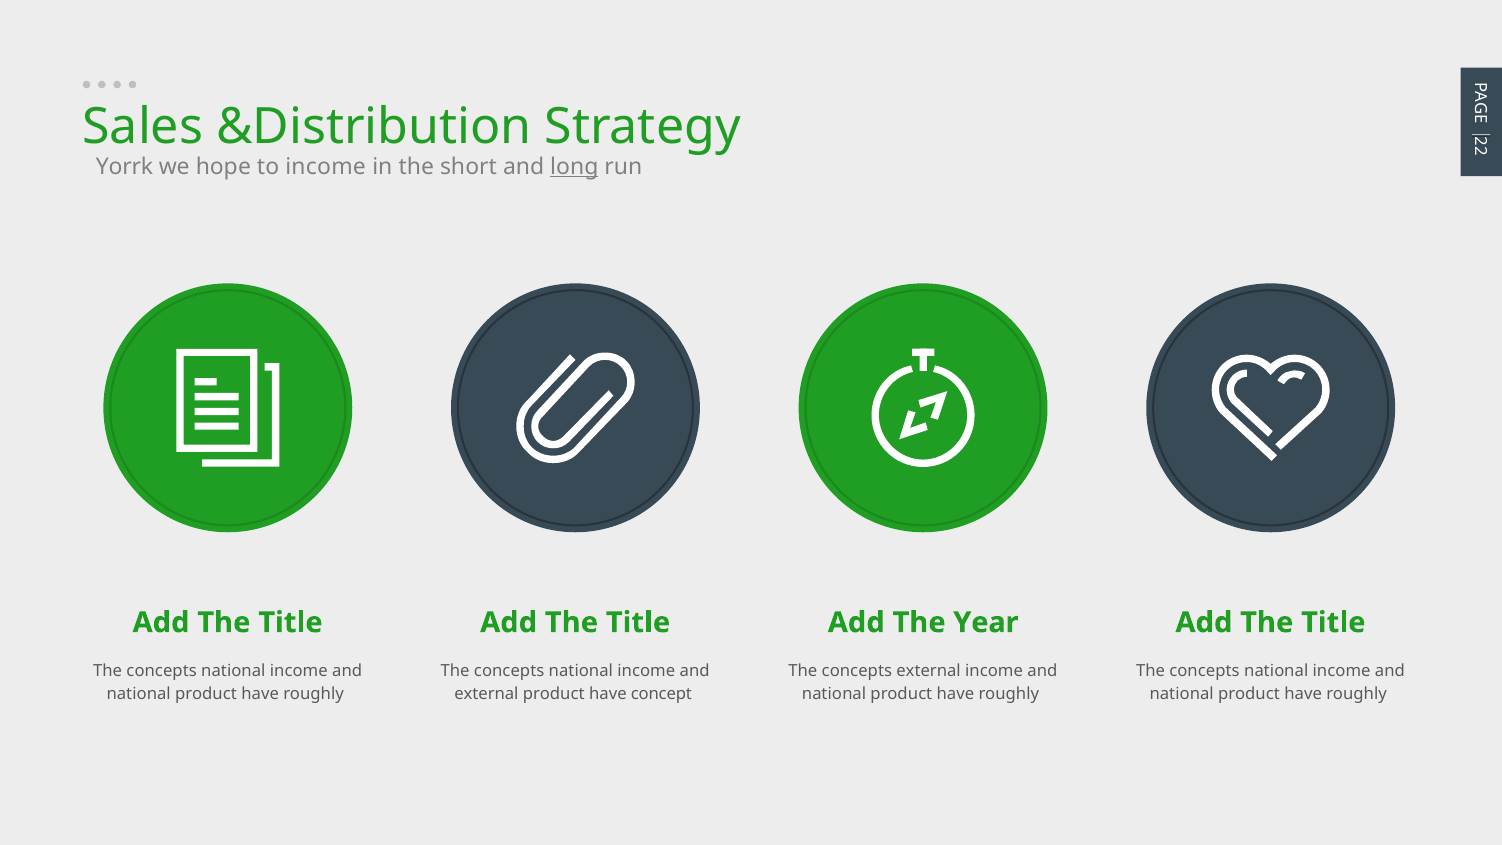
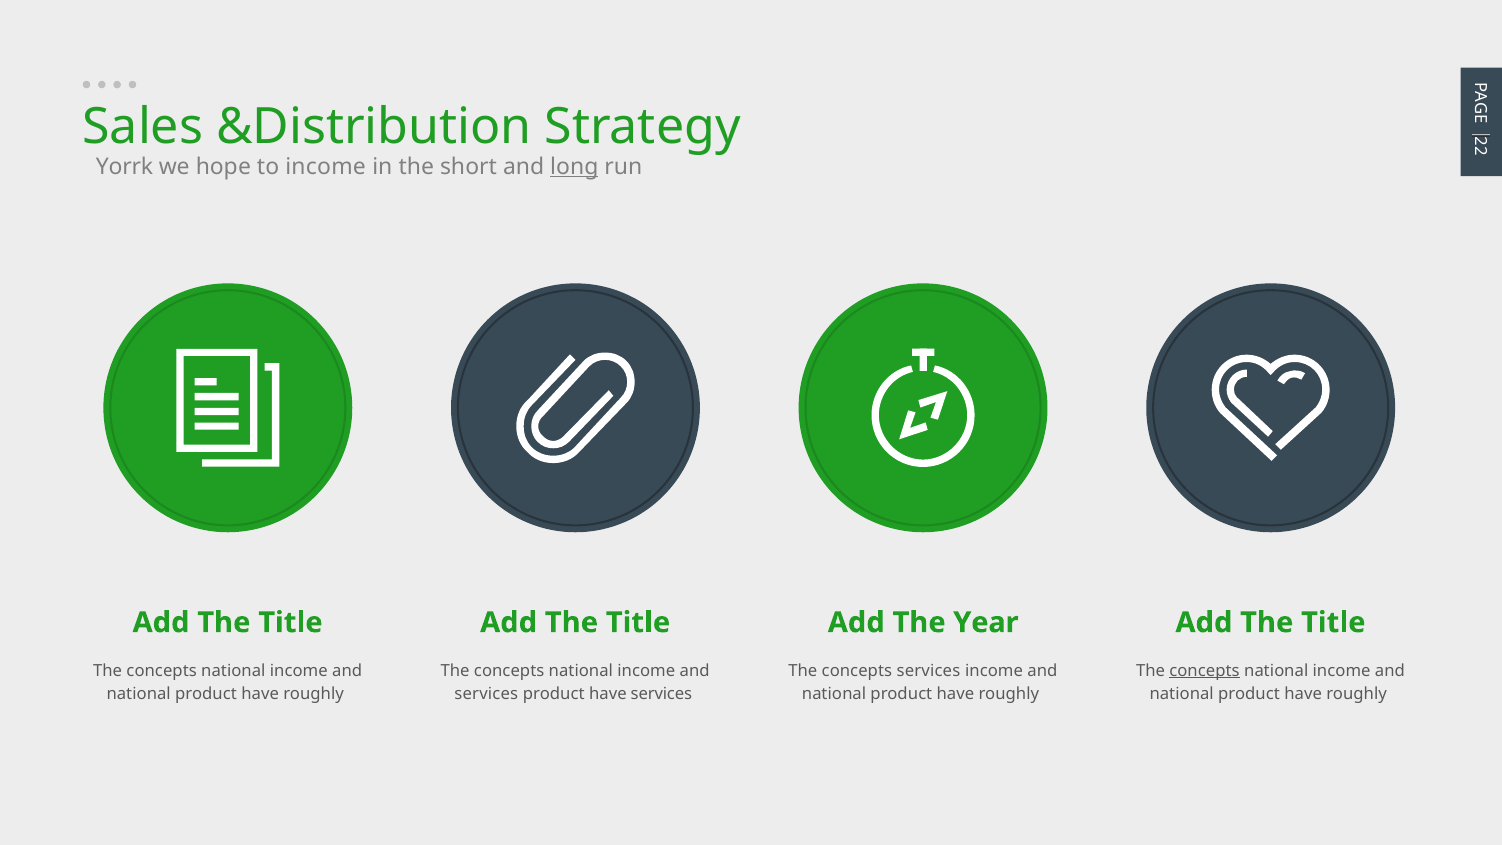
concepts external: external -> services
concepts at (1204, 671) underline: none -> present
external at (486, 693): external -> services
have concept: concept -> services
